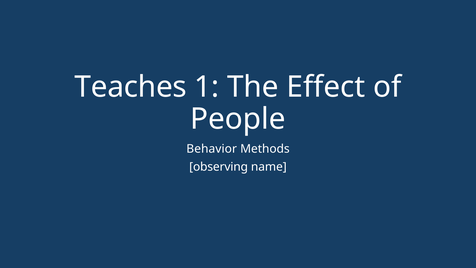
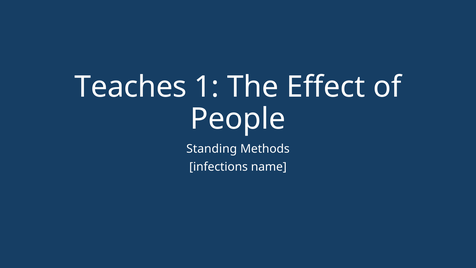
Behavior: Behavior -> Standing
observing: observing -> infections
